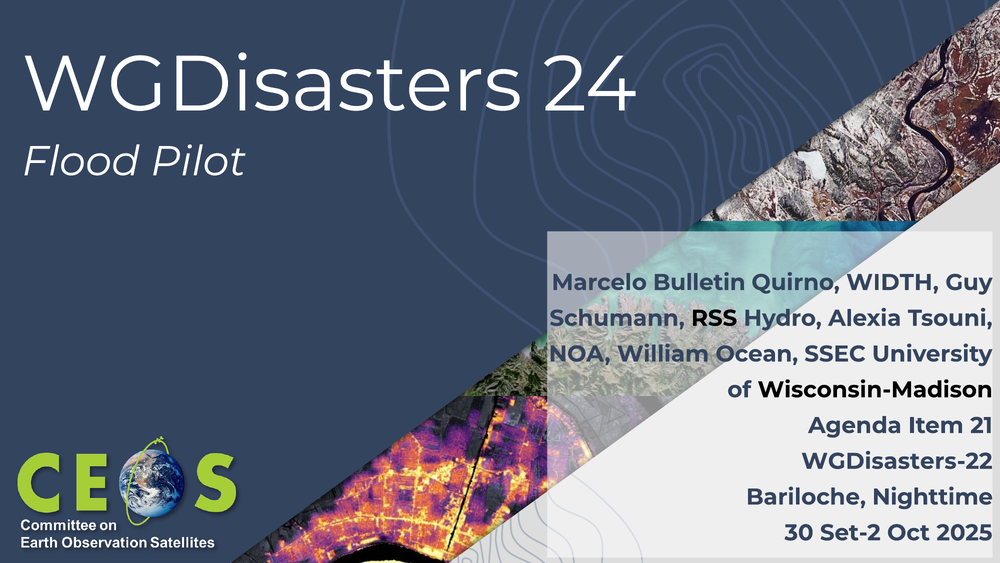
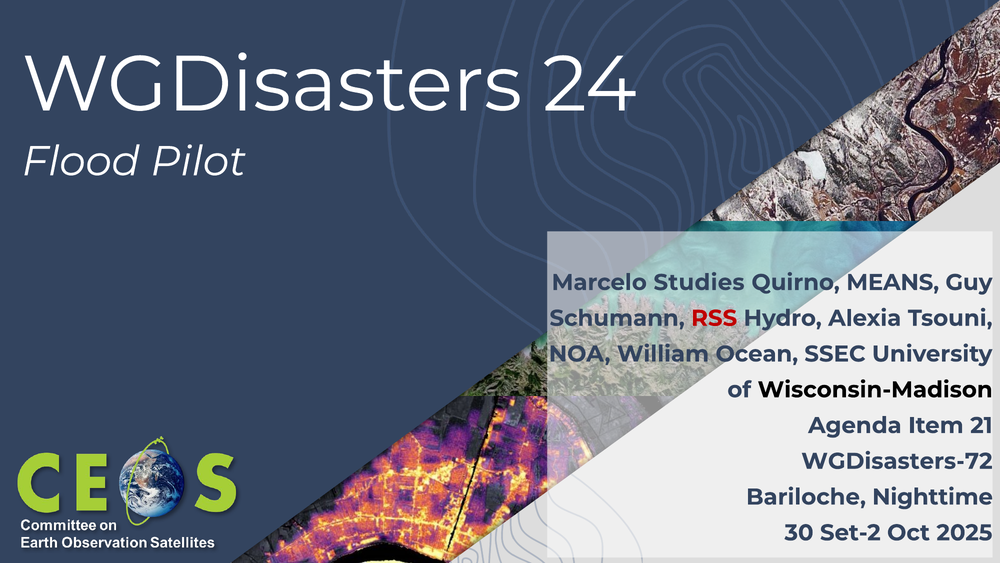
Bulletin: Bulletin -> Studies
WIDTH: WIDTH -> MEANS
RSS colour: black -> red
WGDisasters-22: WGDisasters-22 -> WGDisasters-72
